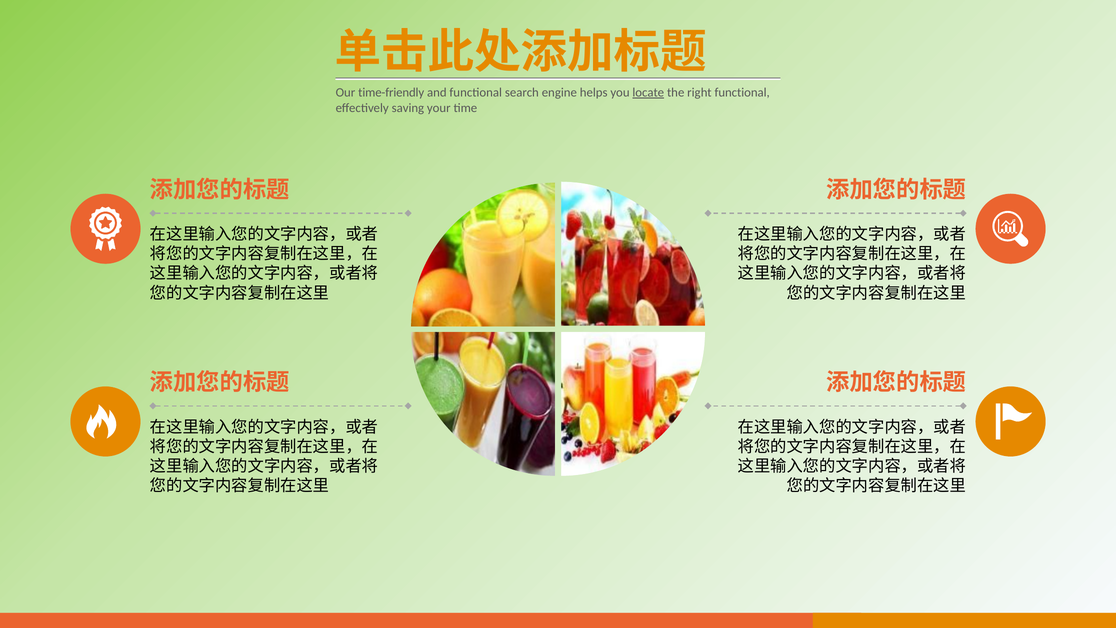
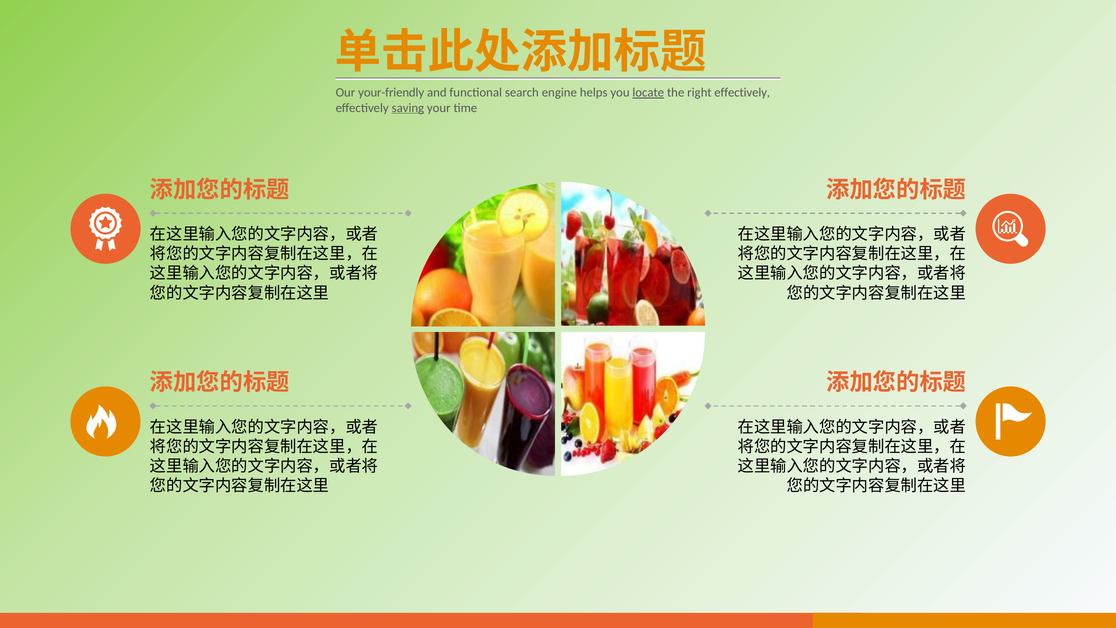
time-friendly: time-friendly -> your-friendly
right functional: functional -> effectively
saving underline: none -> present
